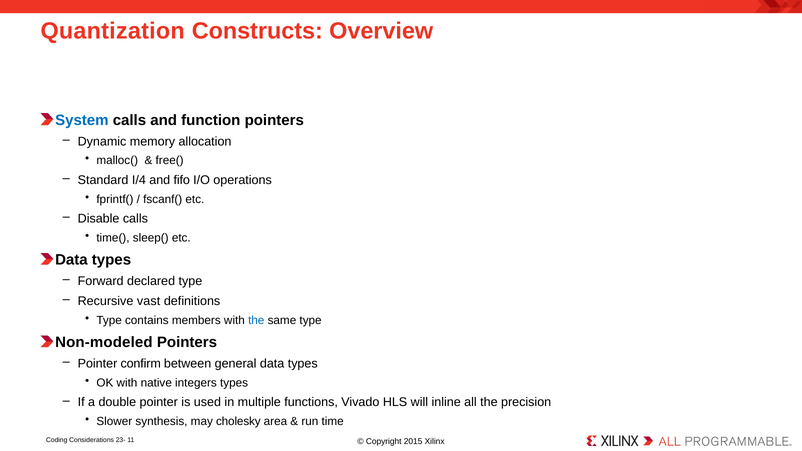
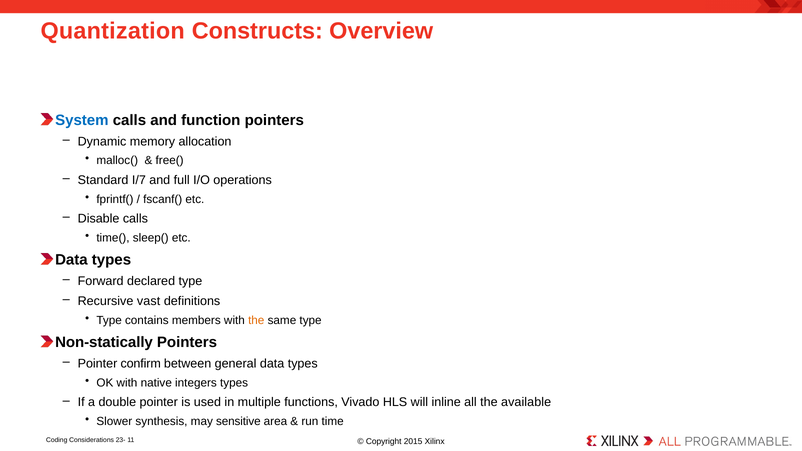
I/4: I/4 -> I/7
fifo: fifo -> full
the at (256, 320) colour: blue -> orange
Non-modeled: Non-modeled -> Non-statically
precision: precision -> available
cholesky: cholesky -> sensitive
